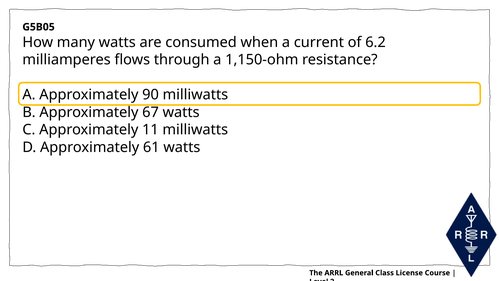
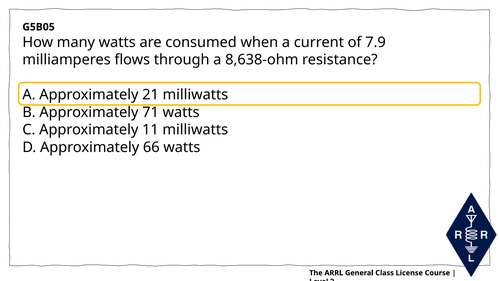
6.2: 6.2 -> 7.9
1,150-ohm: 1,150-ohm -> 8,638-ohm
90: 90 -> 21
67: 67 -> 71
61: 61 -> 66
